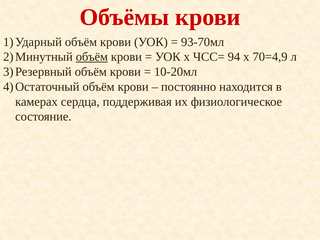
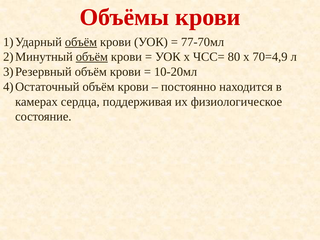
объём at (81, 42) underline: none -> present
93-70мл: 93-70мл -> 77-70мл
94: 94 -> 80
